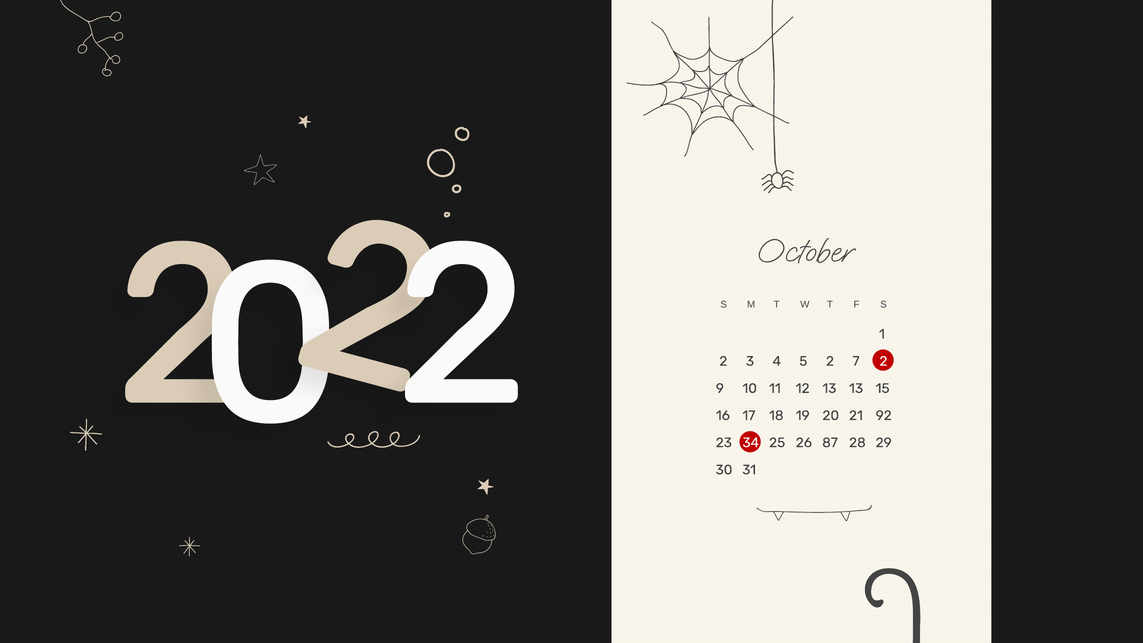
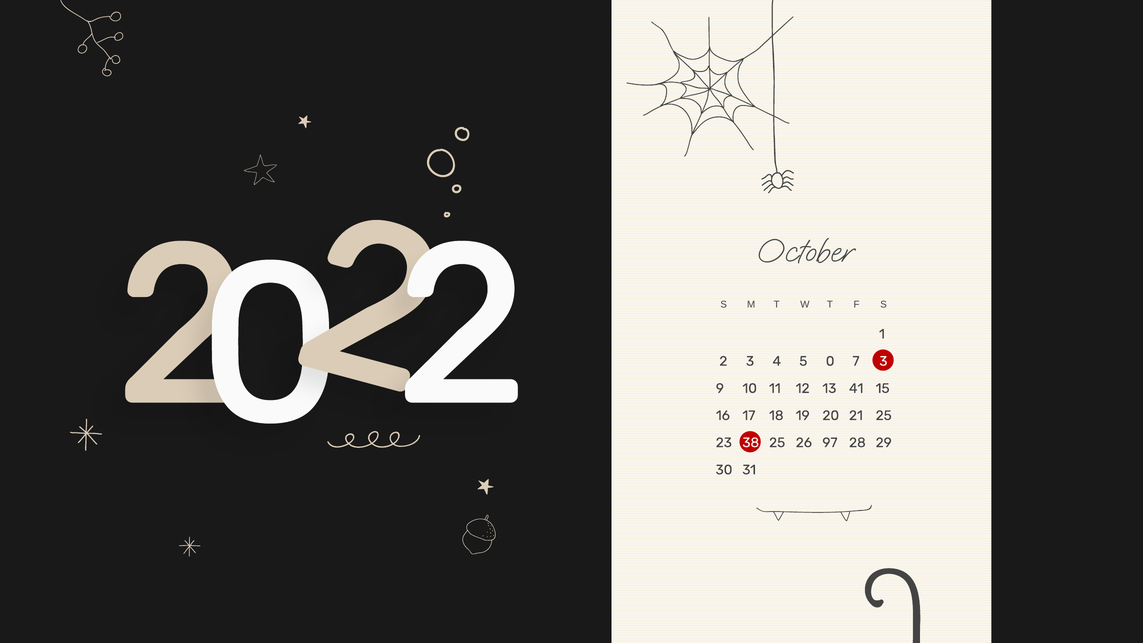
5 2: 2 -> 0
7 2: 2 -> 3
13 13: 13 -> 41
21 92: 92 -> 25
34: 34 -> 38
87: 87 -> 97
